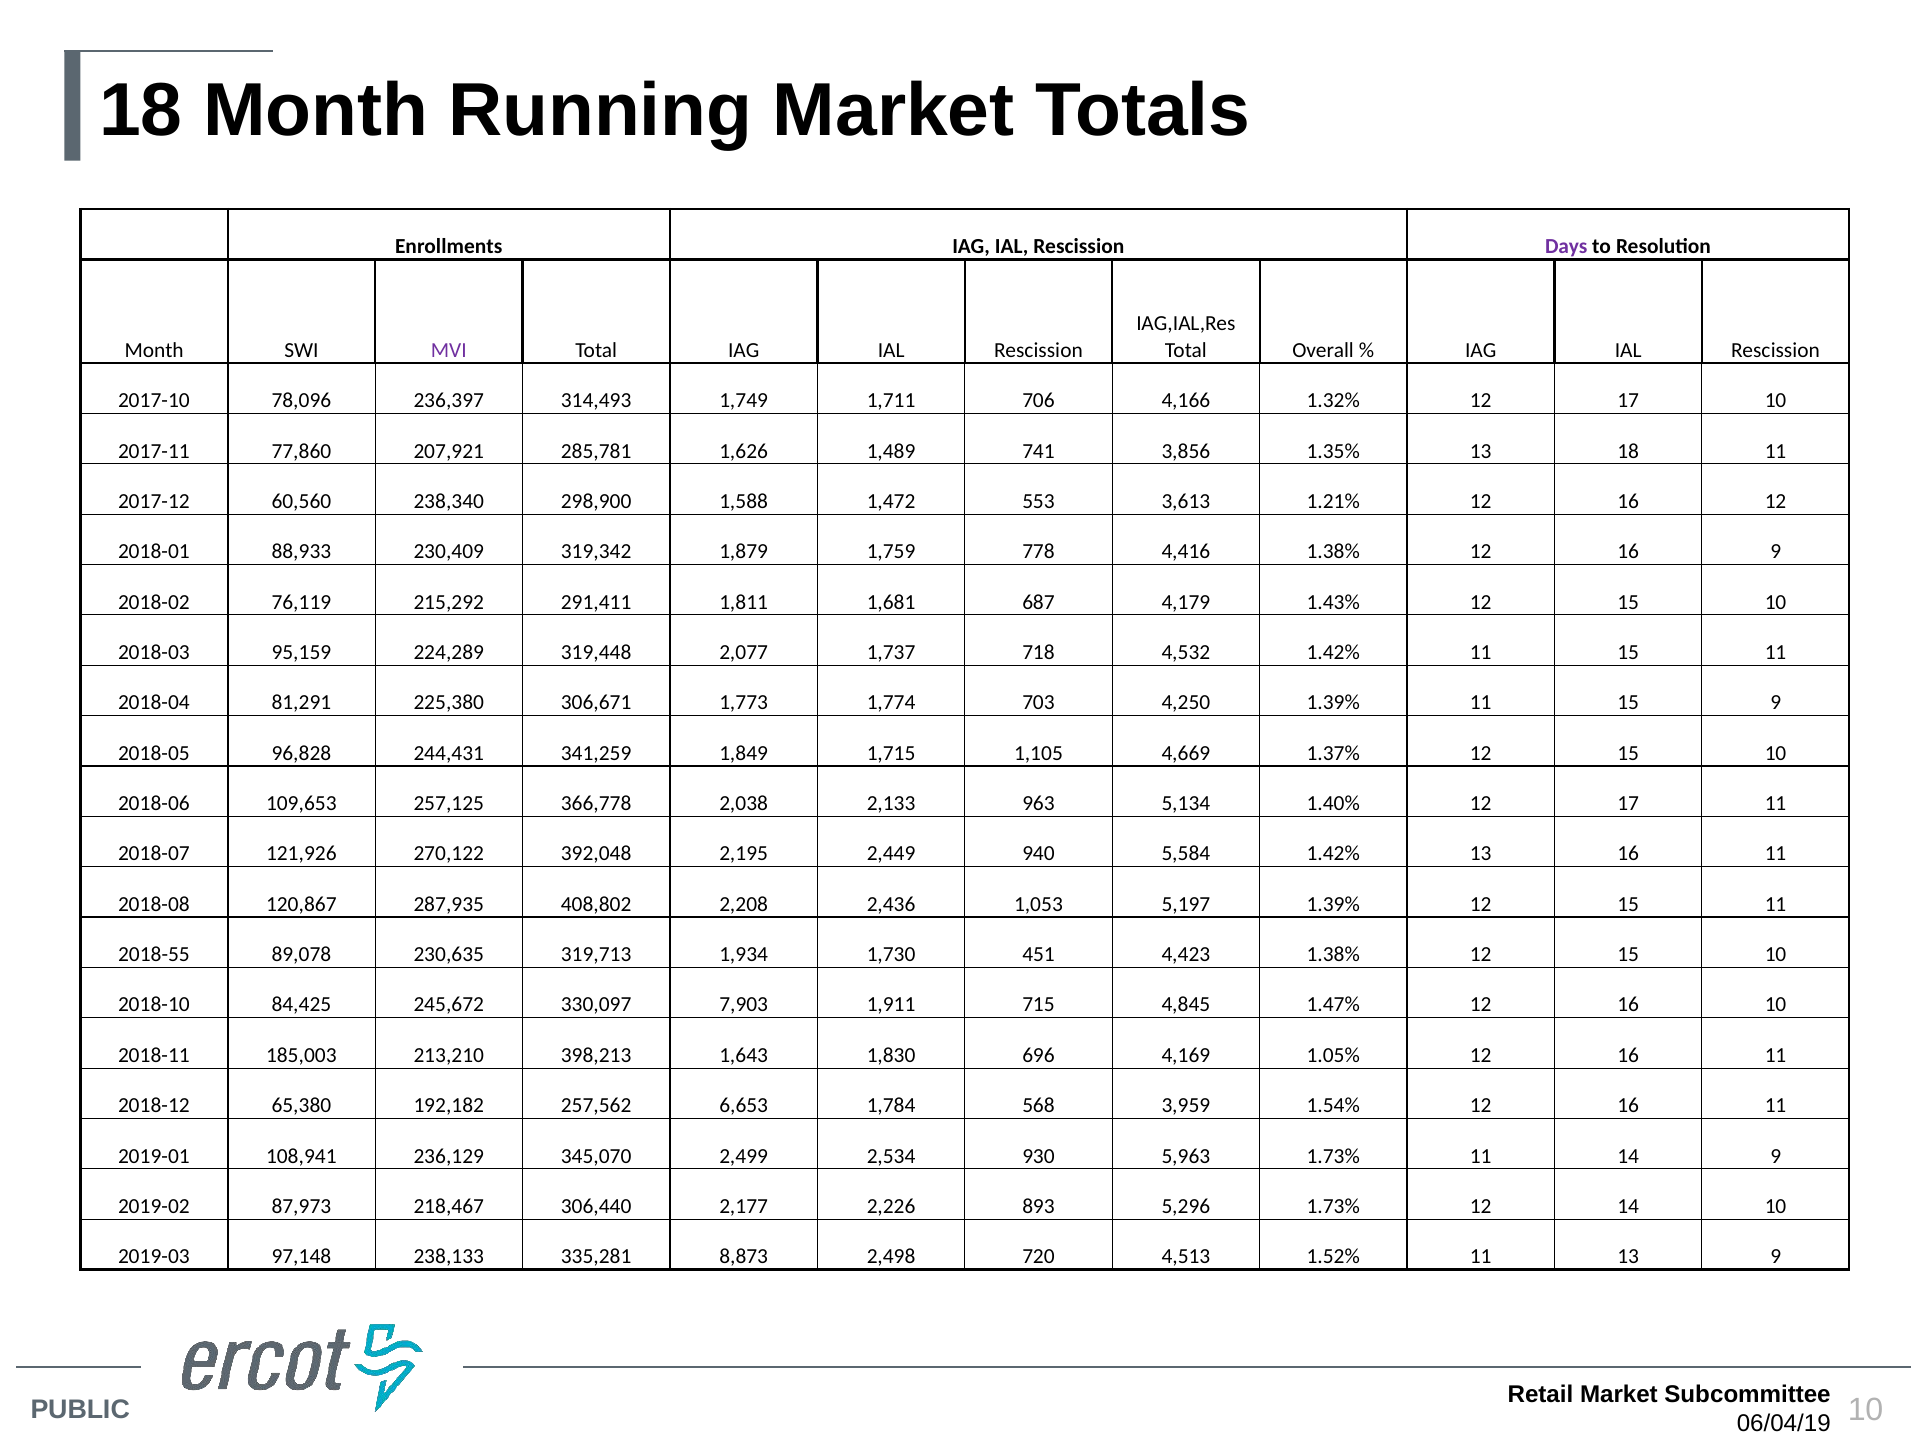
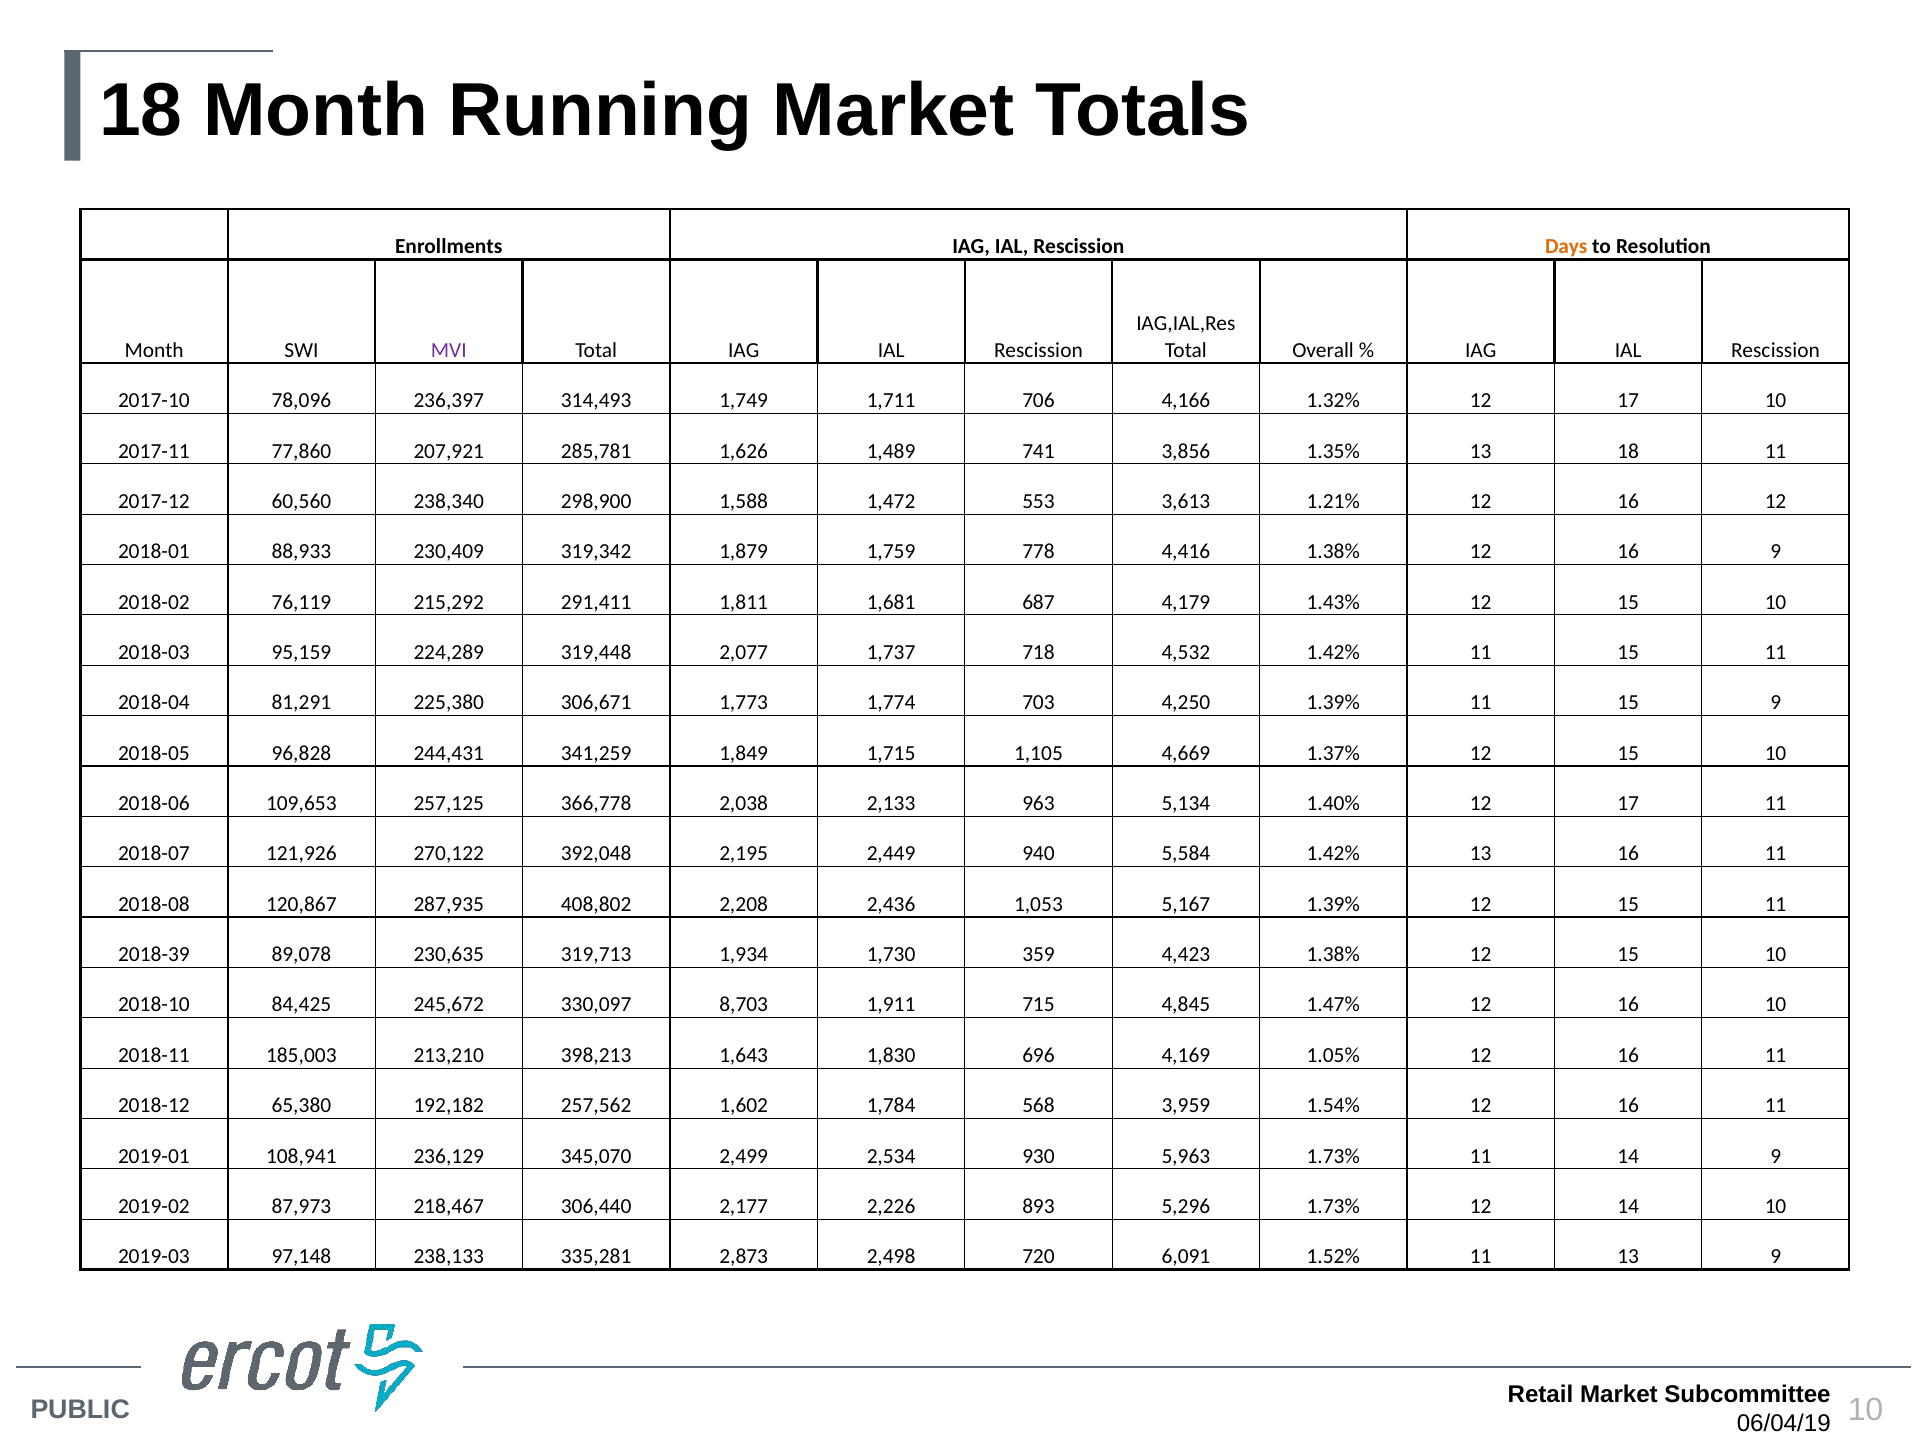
Days colour: purple -> orange
5,197: 5,197 -> 5,167
2018-55: 2018-55 -> 2018-39
451: 451 -> 359
7,903: 7,903 -> 8,703
6,653: 6,653 -> 1,602
8,873: 8,873 -> 2,873
4,513: 4,513 -> 6,091
